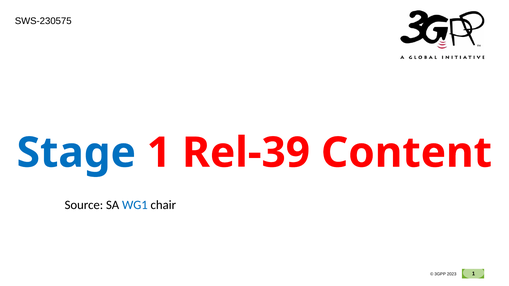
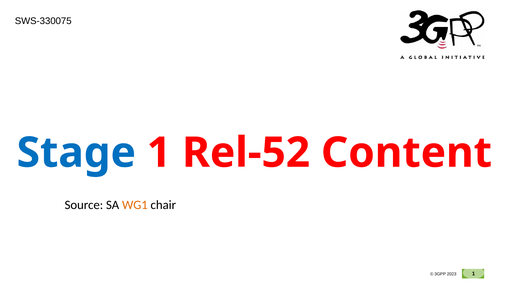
SWS-230575: SWS-230575 -> SWS-330075
Rel-39: Rel-39 -> Rel-52
WG1 colour: blue -> orange
